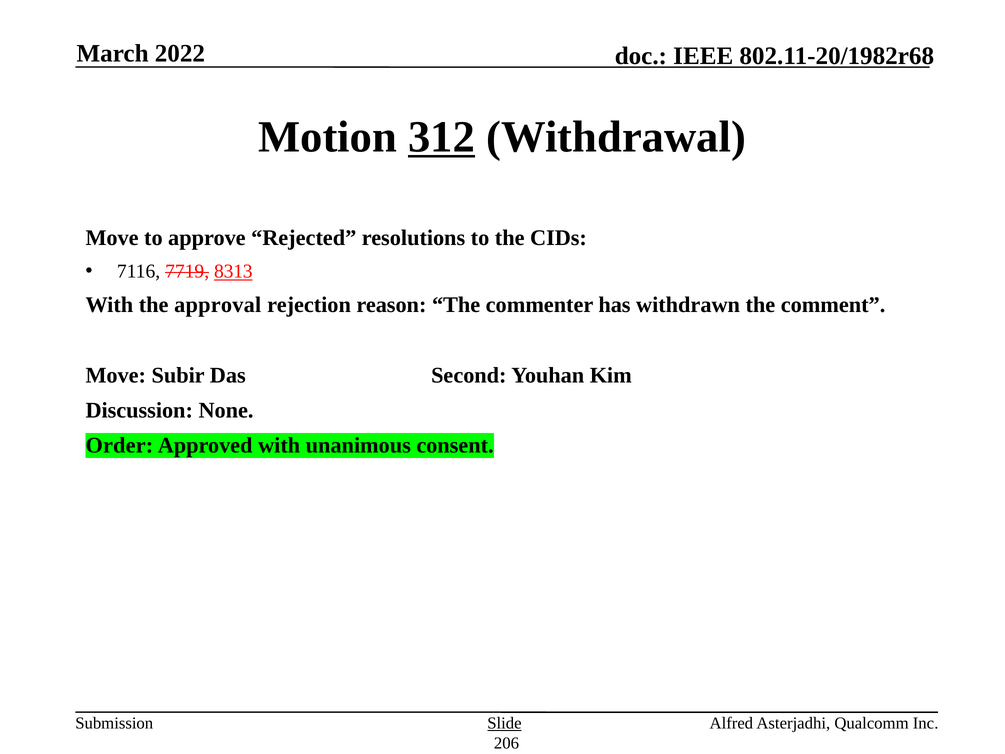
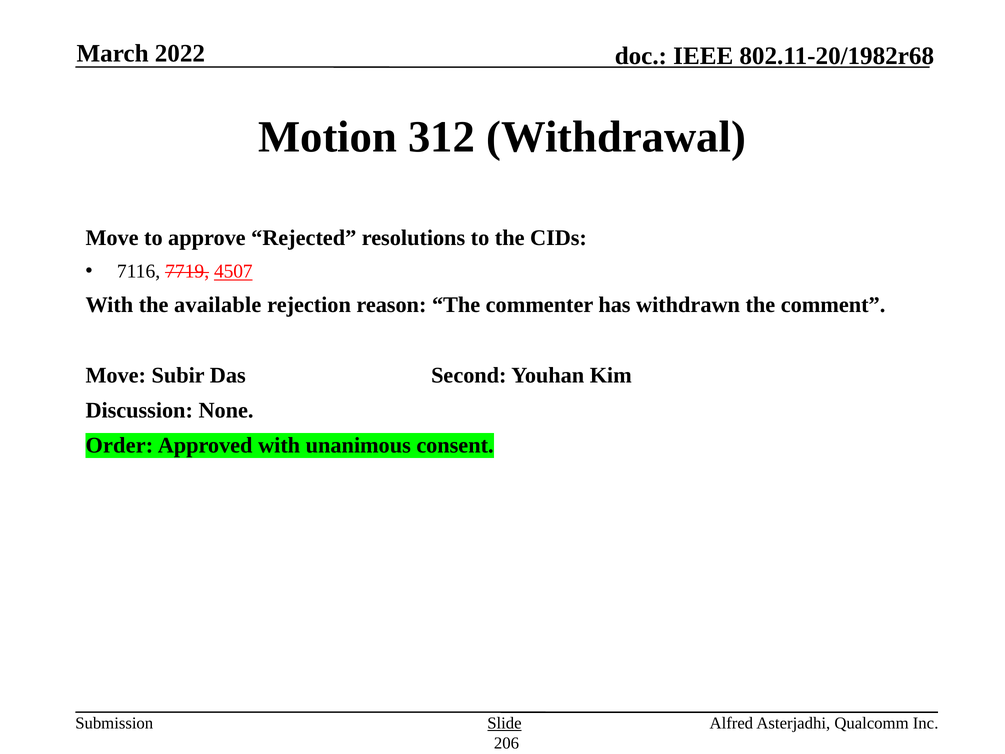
312 underline: present -> none
8313: 8313 -> 4507
approval: approval -> available
